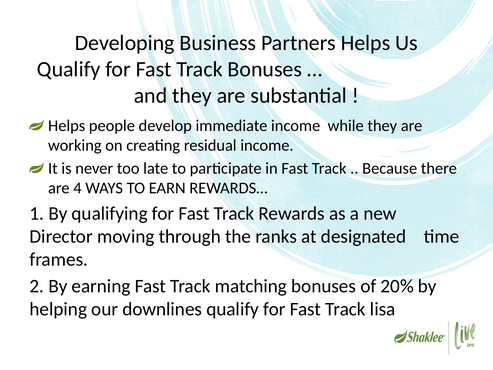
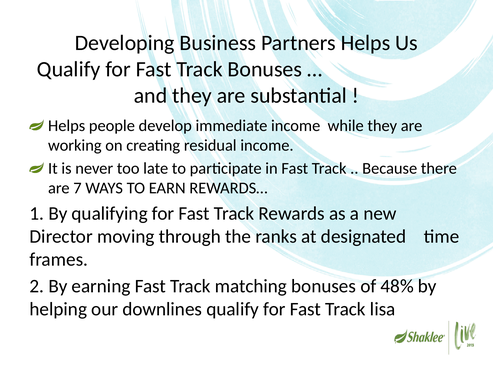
4: 4 -> 7
20%: 20% -> 48%
